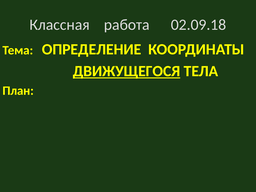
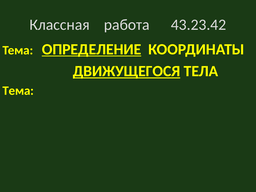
02.09.18: 02.09.18 -> 43.23.42
ОПРЕДЕЛЕНИЕ underline: none -> present
План at (18, 91): План -> Тема
